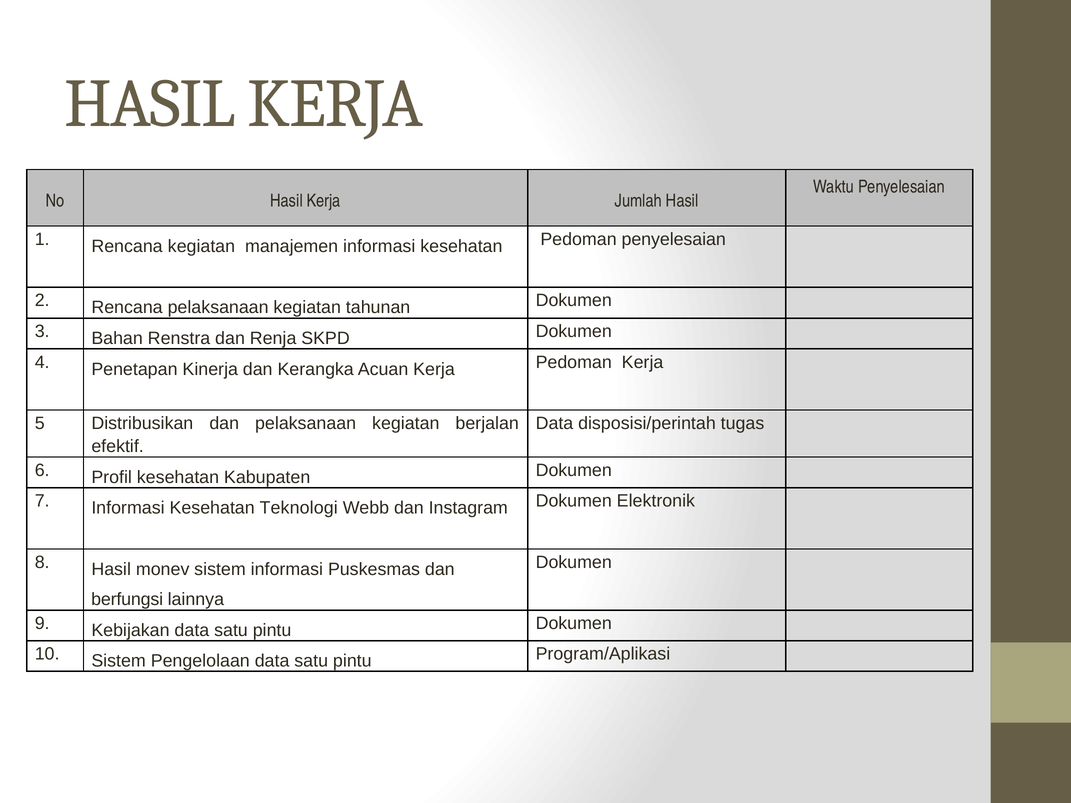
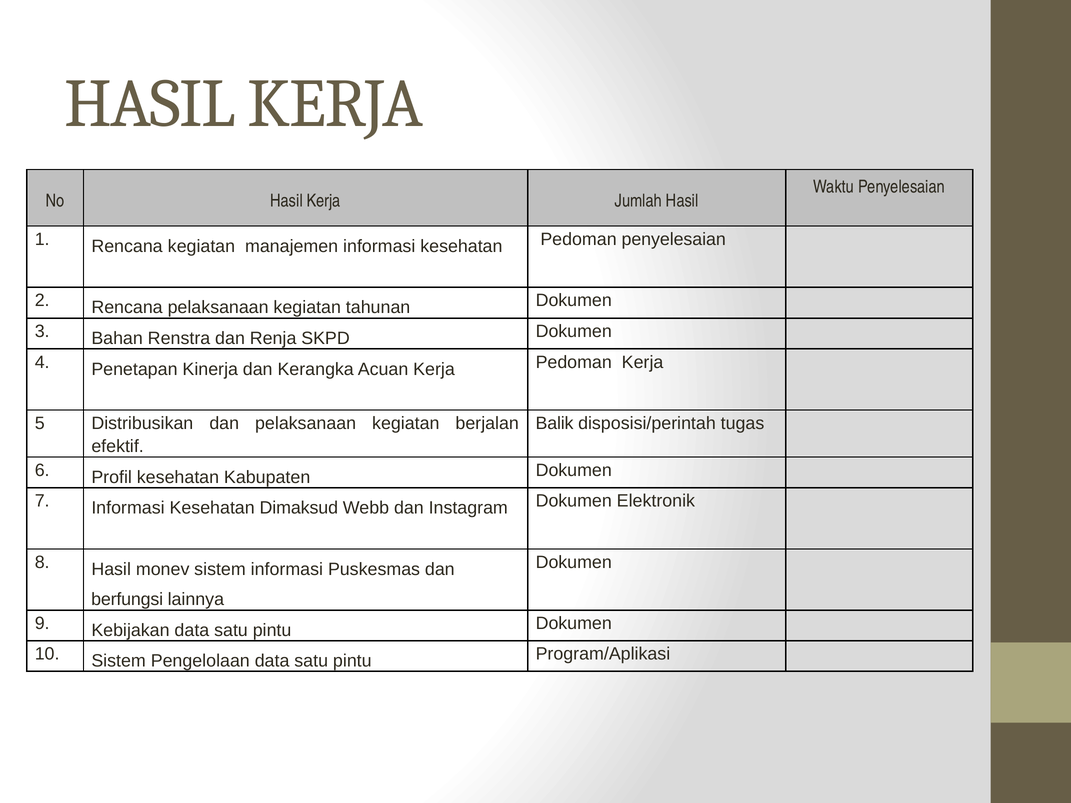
Data at (554, 424): Data -> Balik
Teknologi: Teknologi -> Dimaksud
